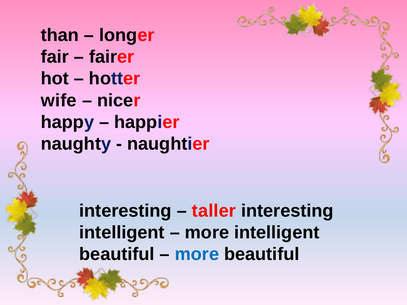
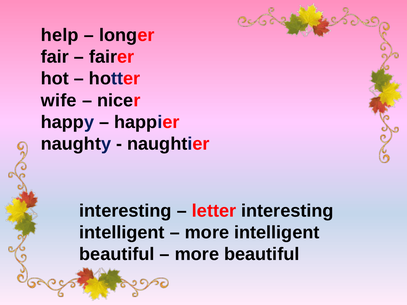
than: than -> help
taller: taller -> letter
more at (197, 254) colour: blue -> black
